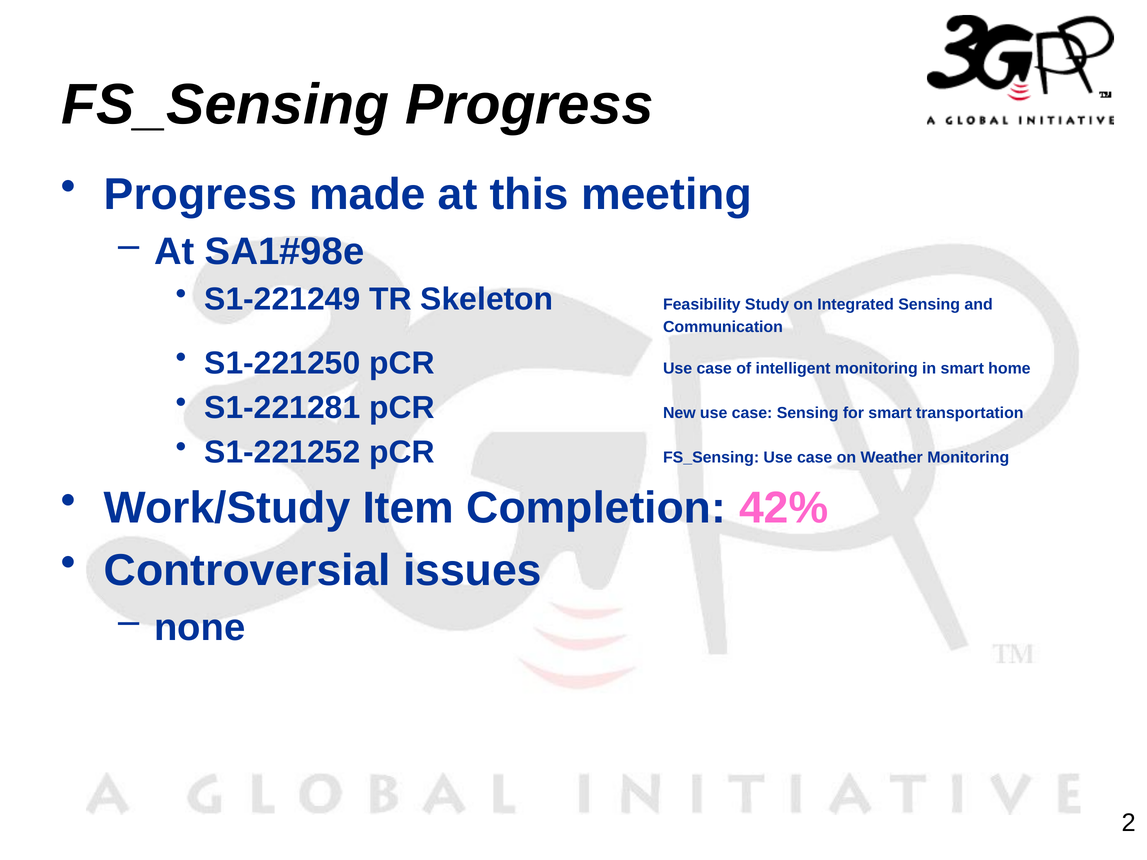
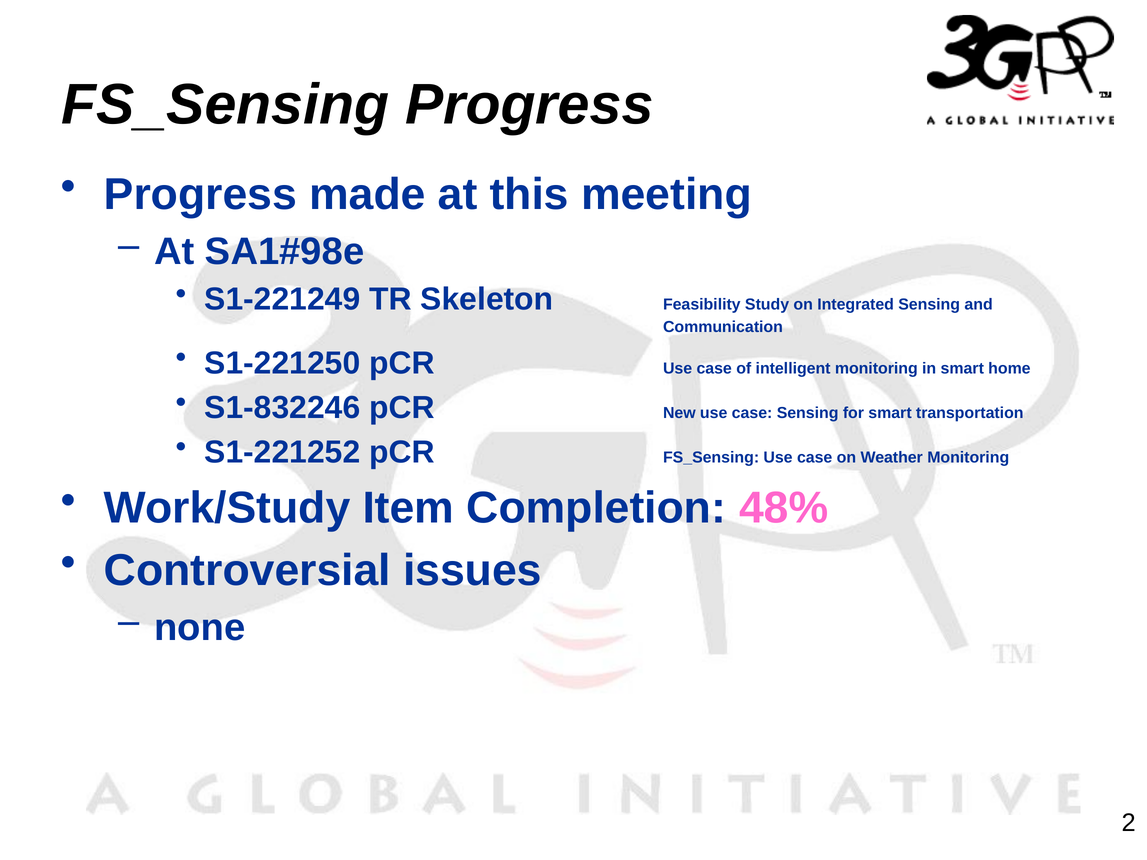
S1-221281: S1-221281 -> S1-832246
42%: 42% -> 48%
